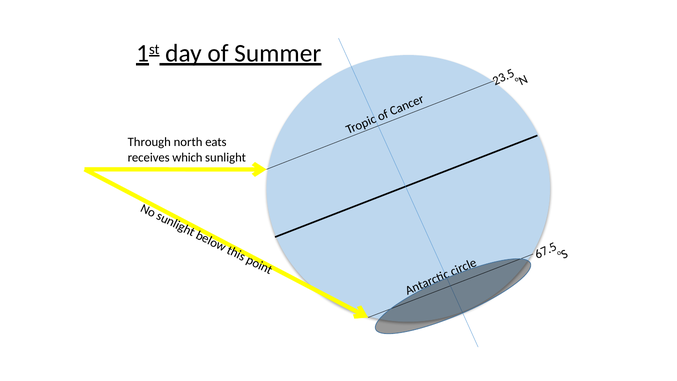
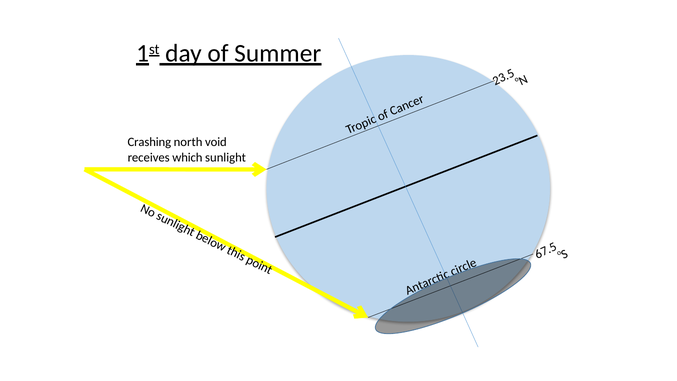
Through: Through -> Crashing
eats: eats -> void
